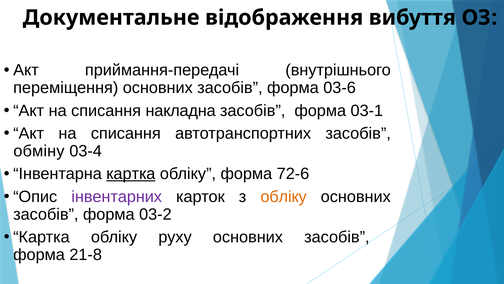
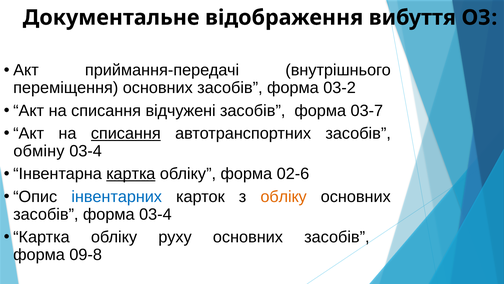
03-6: 03-6 -> 03-2
накладна: накладна -> відчужені
03-1: 03-1 -> 03-7
списання at (126, 133) underline: none -> present
72-6: 72-6 -> 02-6
інвентарних colour: purple -> blue
форма 03-2: 03-2 -> 03-4
21-8: 21-8 -> 09-8
